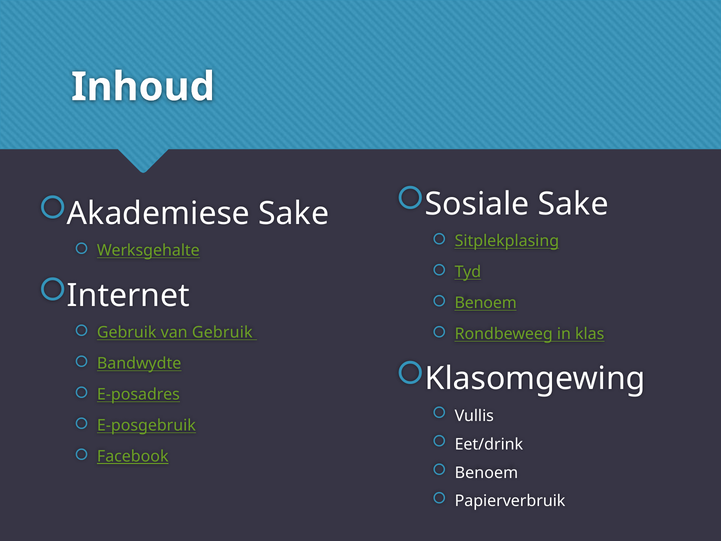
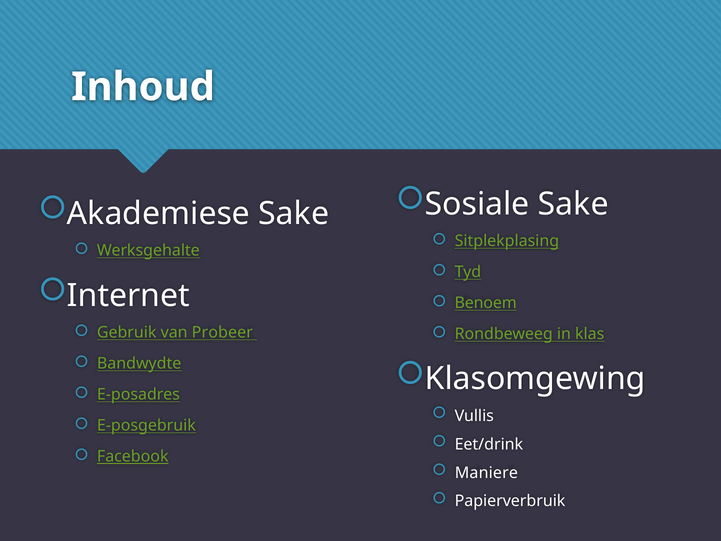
van Gebruik: Gebruik -> Probeer
Benoem at (486, 473): Benoem -> Maniere
